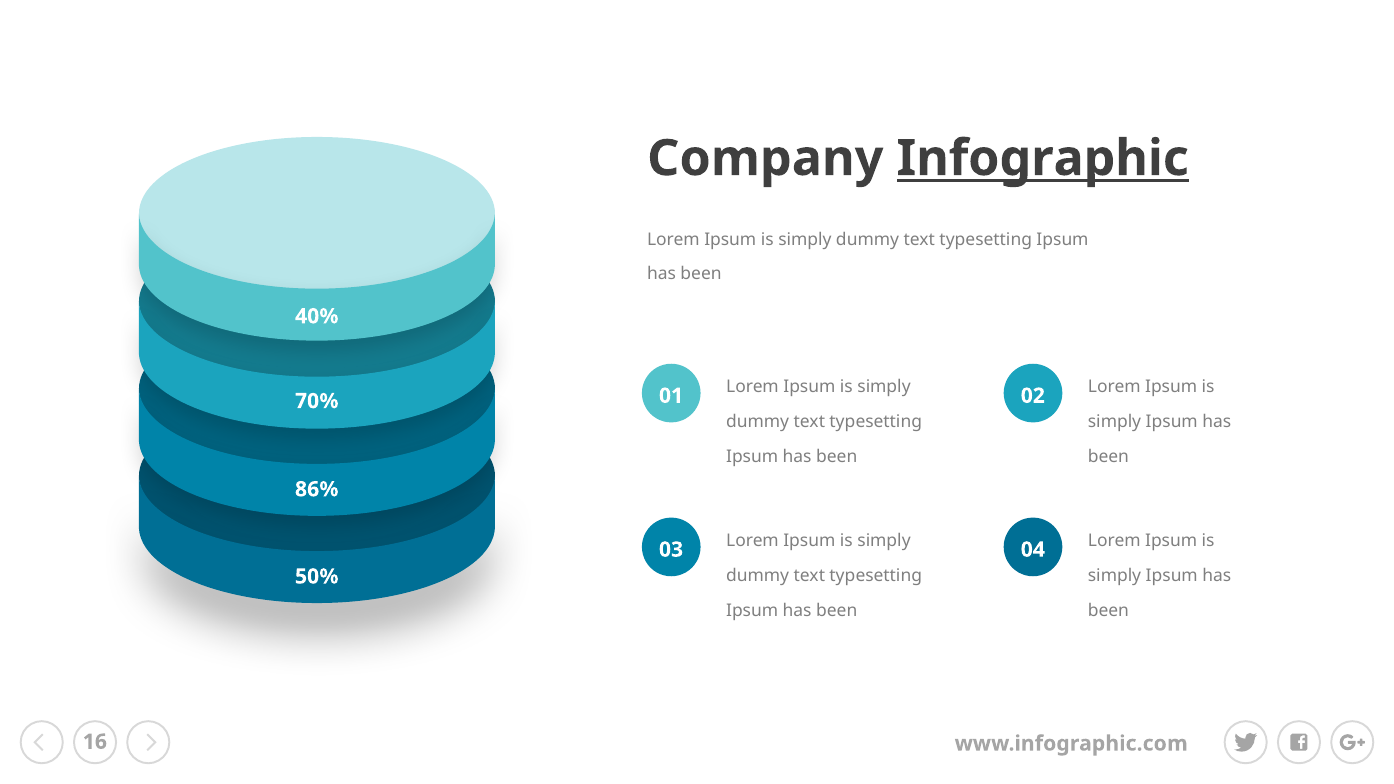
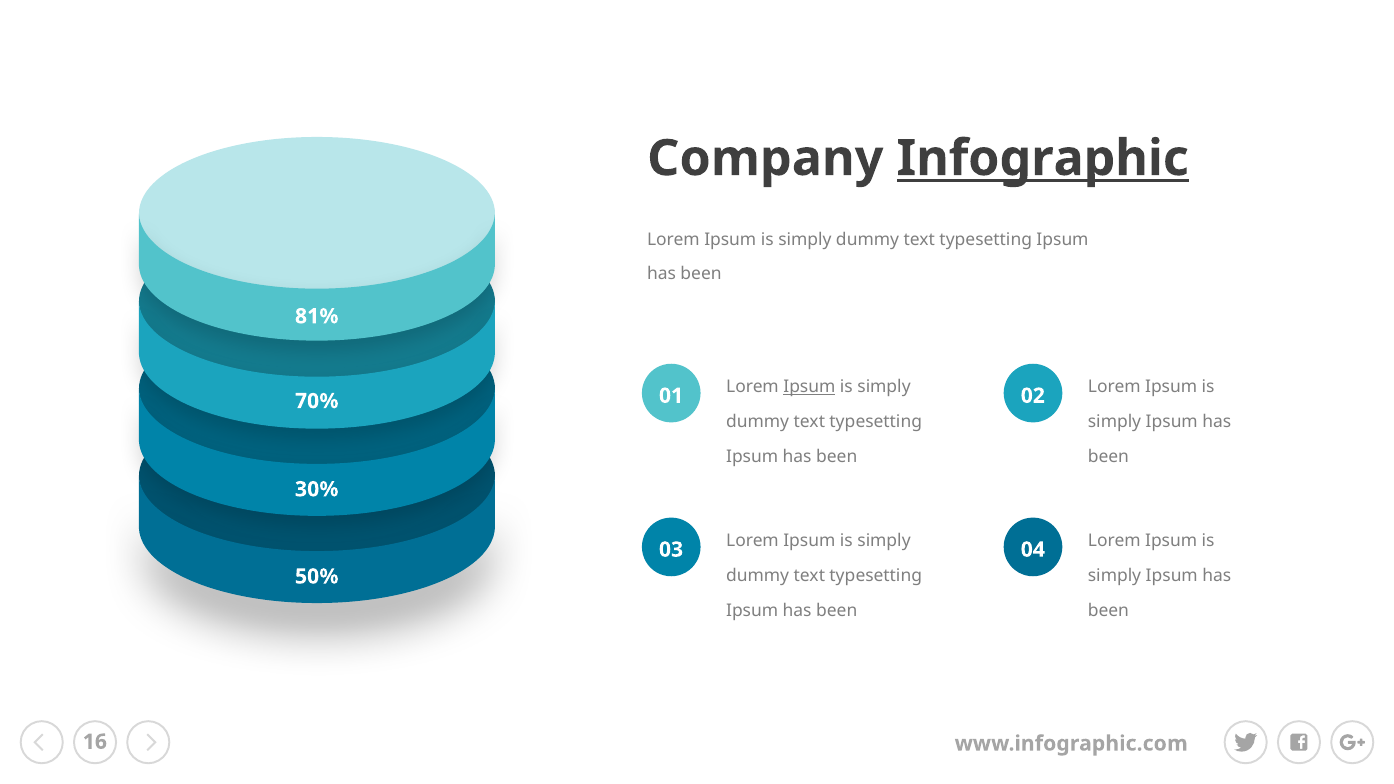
40%: 40% -> 81%
Ipsum at (809, 387) underline: none -> present
86%: 86% -> 30%
